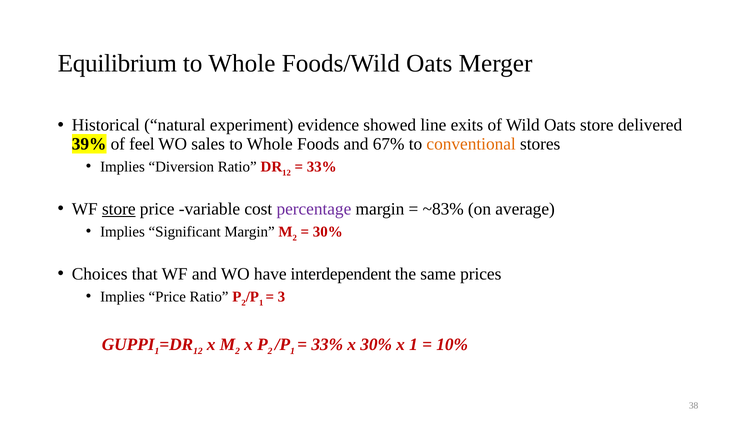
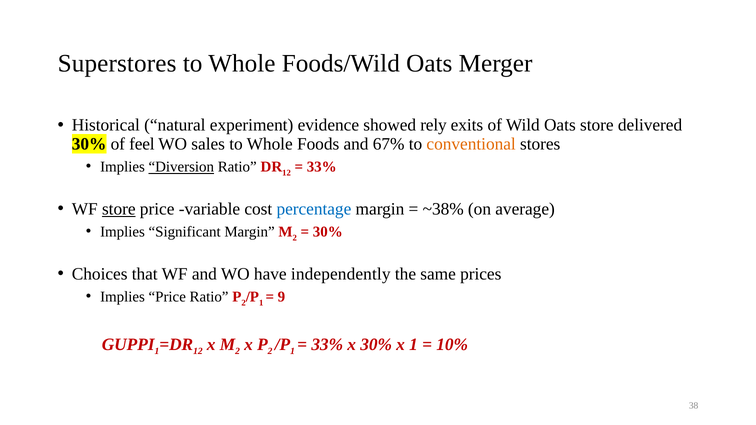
Equilibrium: Equilibrium -> Superstores
line: line -> rely
39% at (89, 144): 39% -> 30%
Diversion underline: none -> present
percentage colour: purple -> blue
~83%: ~83% -> ~38%
interdependent: interdependent -> independently
3: 3 -> 9
